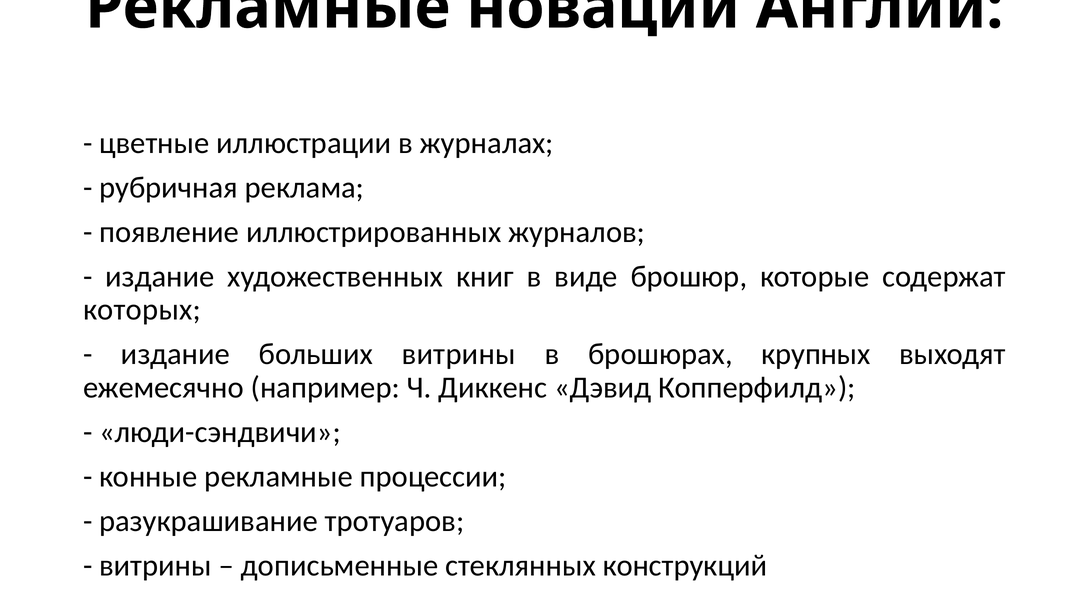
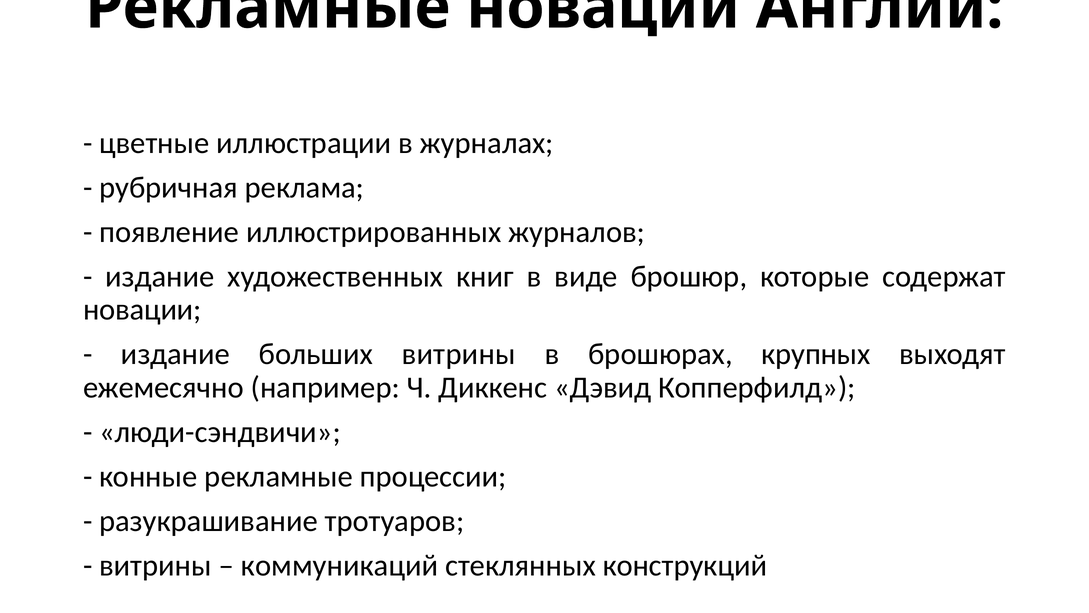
которых at (142, 310): которых -> новации
дописьменные: дописьменные -> коммуникаций
